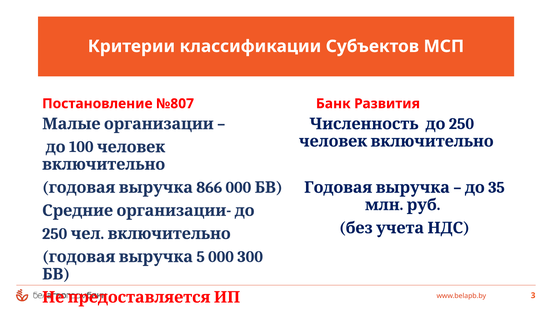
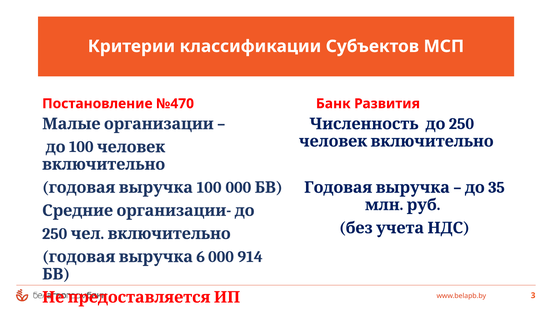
№807: №807 -> №470
866 at (209, 188): 866 -> 100
5: 5 -> 6
300: 300 -> 914
